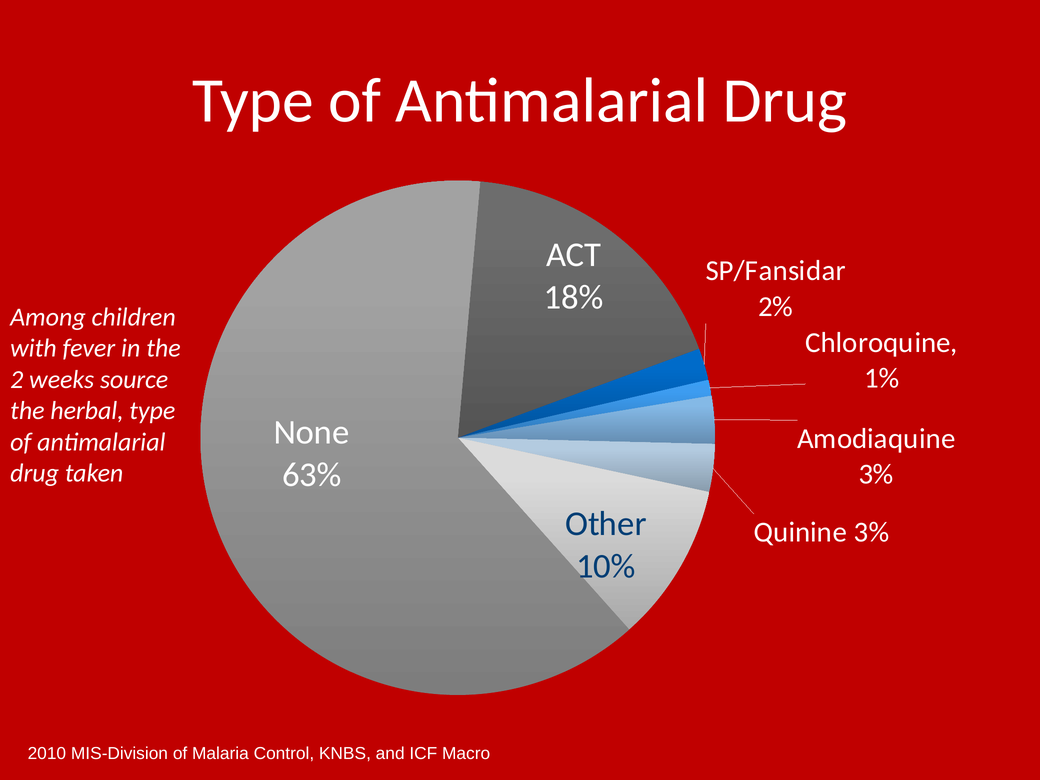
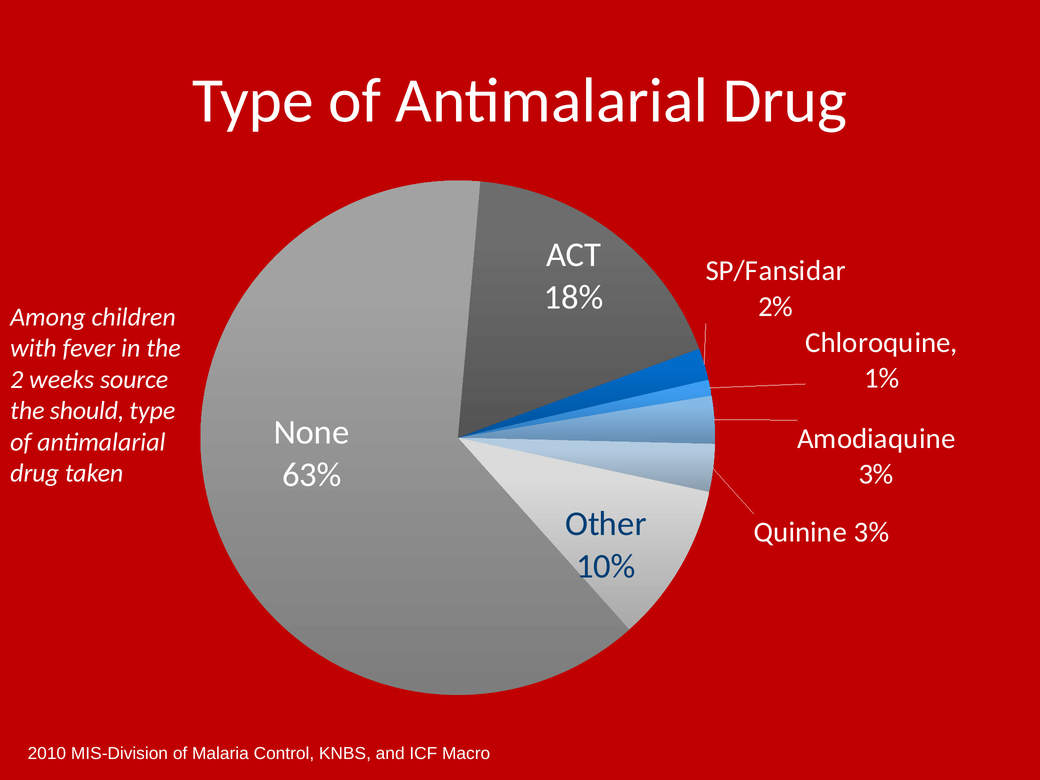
herbal: herbal -> should
